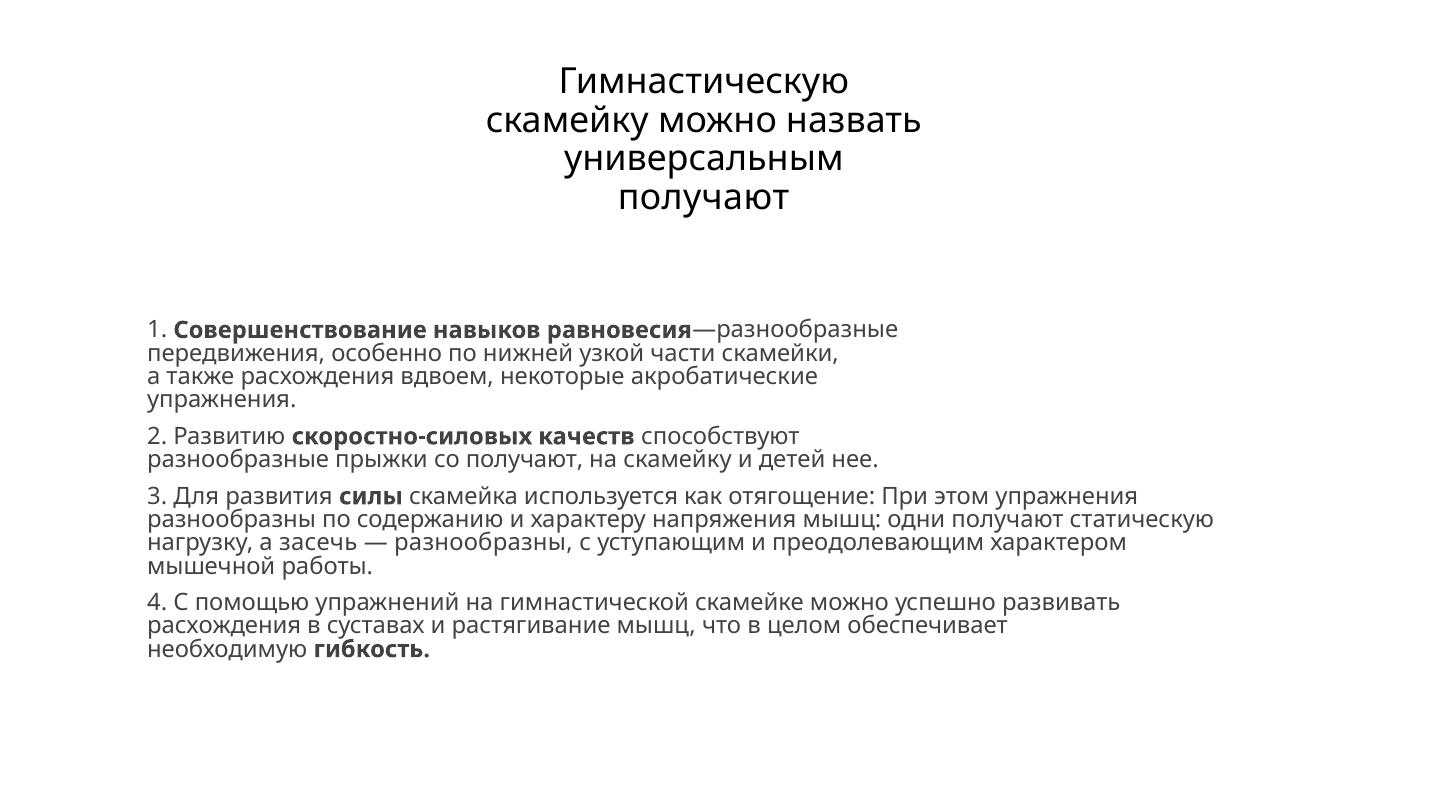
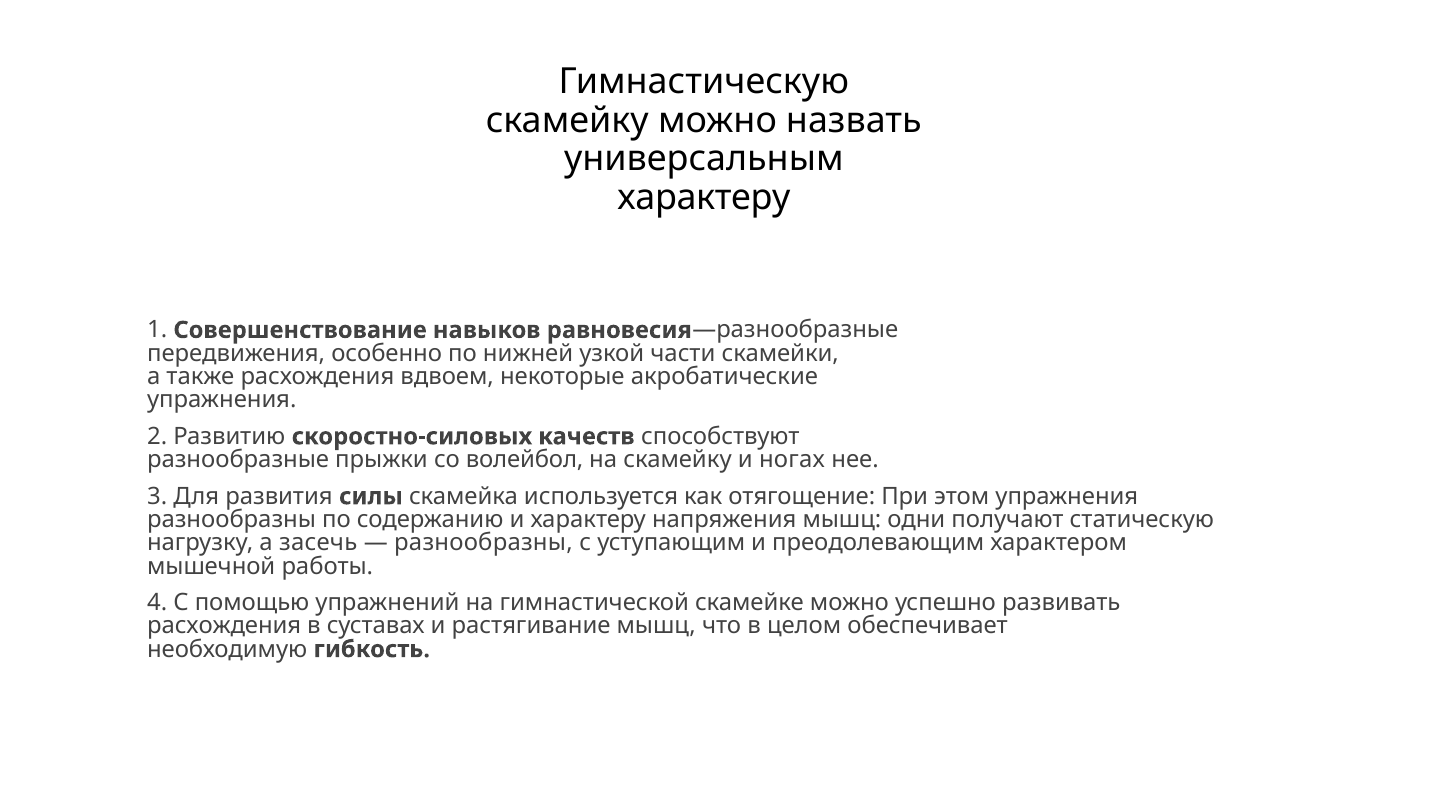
получают at (704, 198): получают -> характеру
со получают: получают -> волейбол
детей: детей -> ногах
